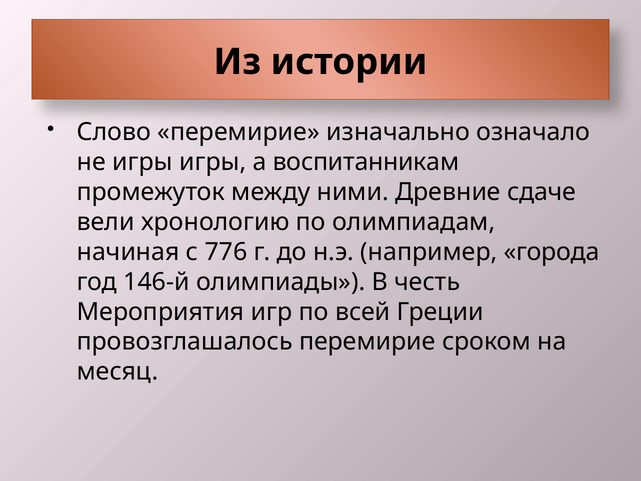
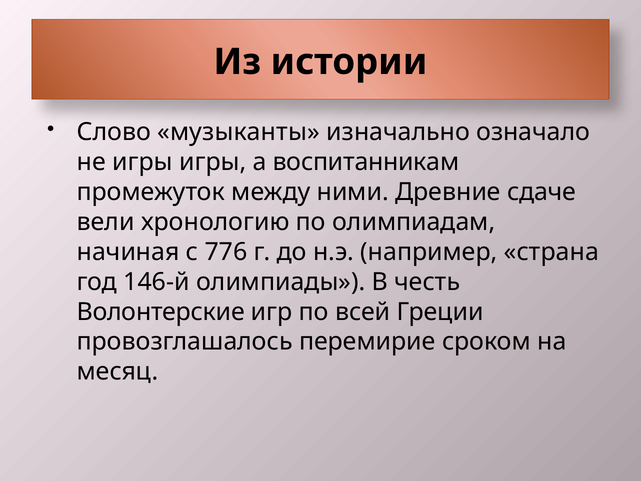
Слово перемирие: перемирие -> музыканты
города: города -> страна
Мероприятия: Мероприятия -> Волонтерские
